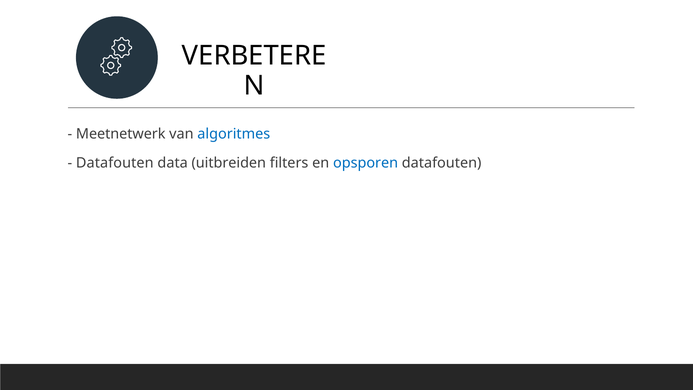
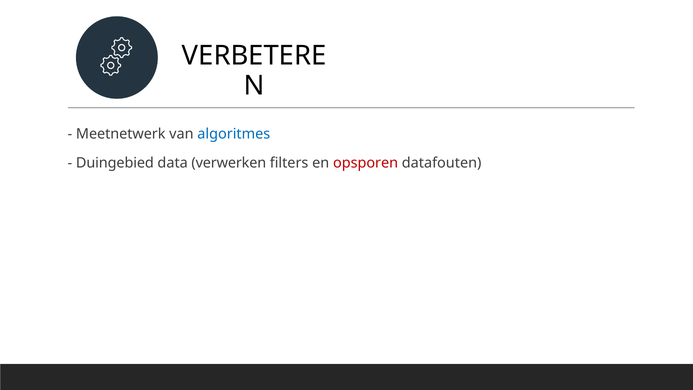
Datafouten at (115, 163): Datafouten -> Duingebied
uitbreiden: uitbreiden -> verwerken
opsporen colour: blue -> red
